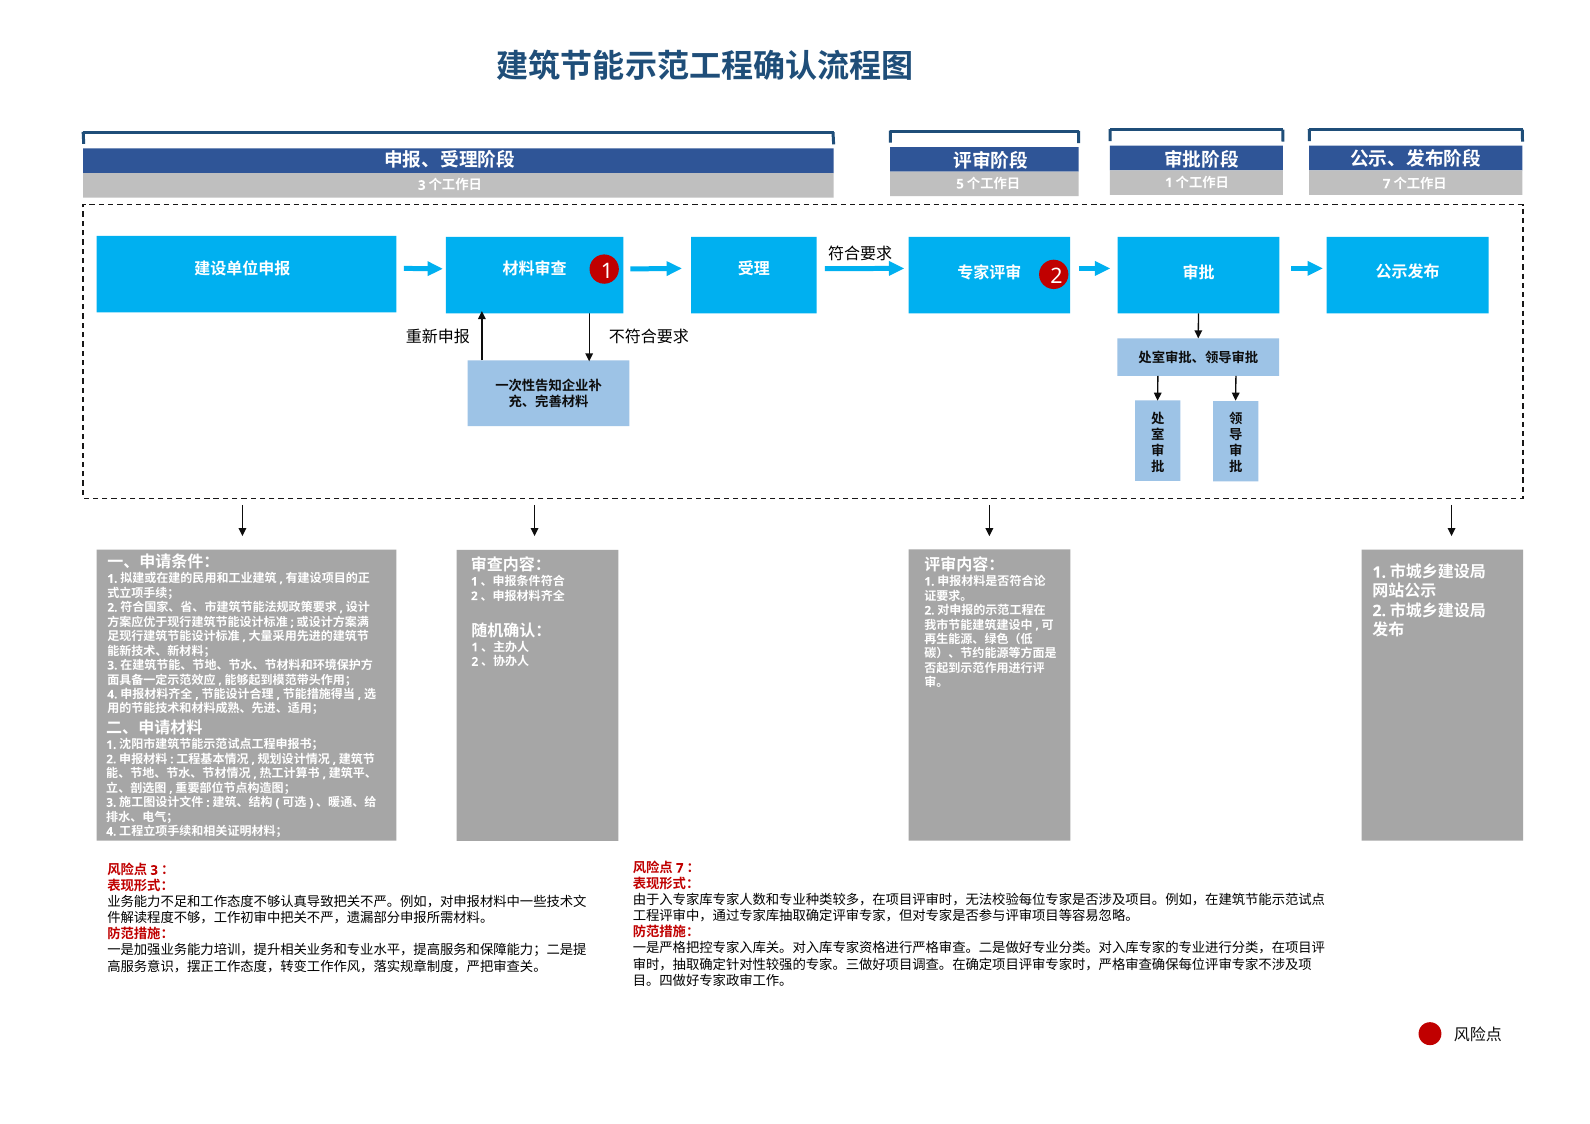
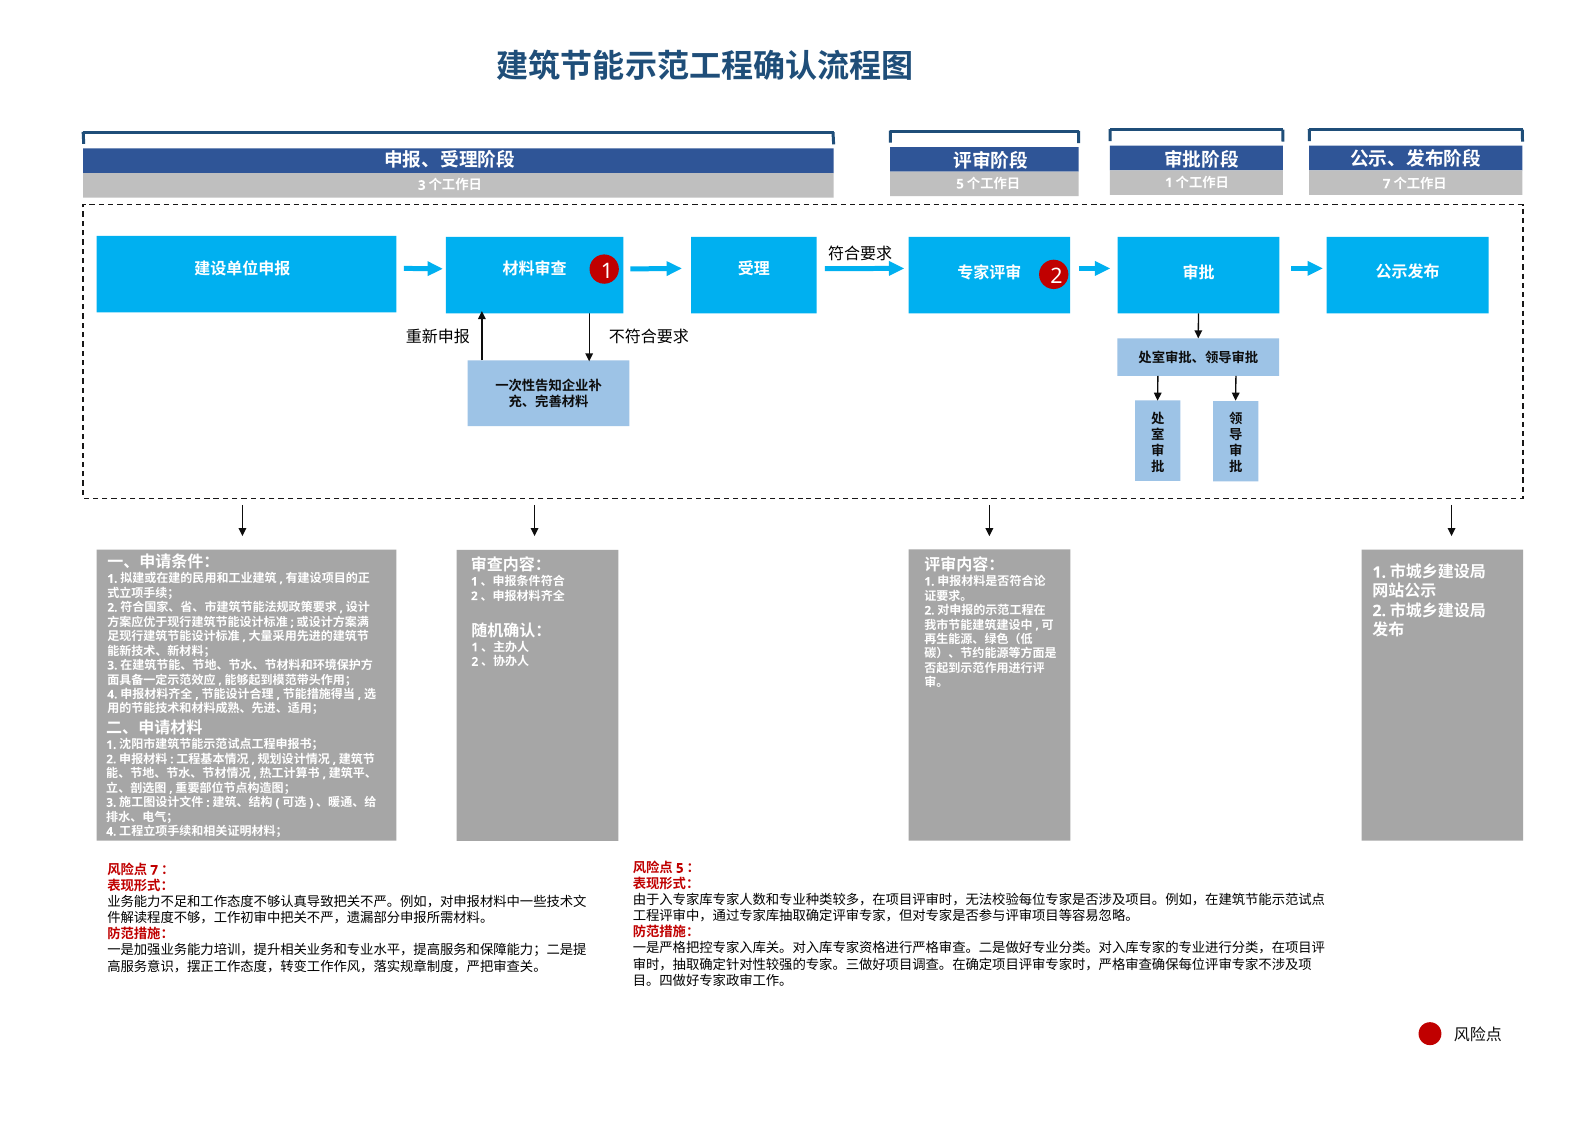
7 at (680, 869): 7 -> 5
3 at (154, 871): 3 -> 7
